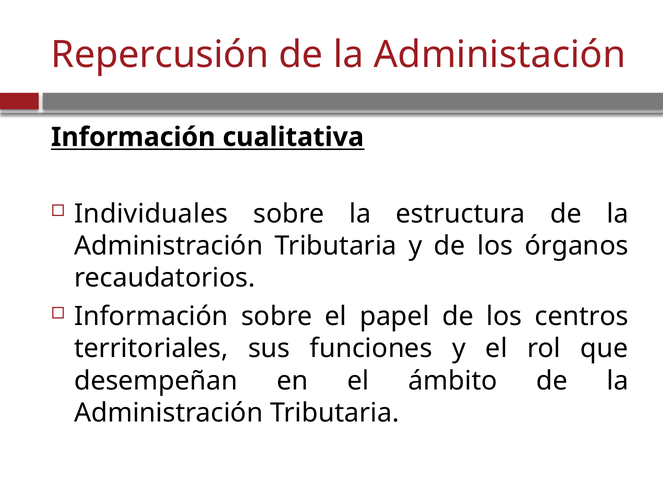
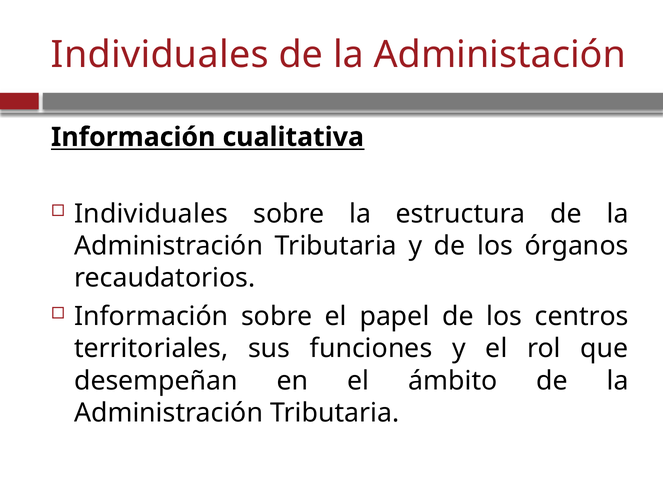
Repercusión at (160, 55): Repercusión -> Individuales
